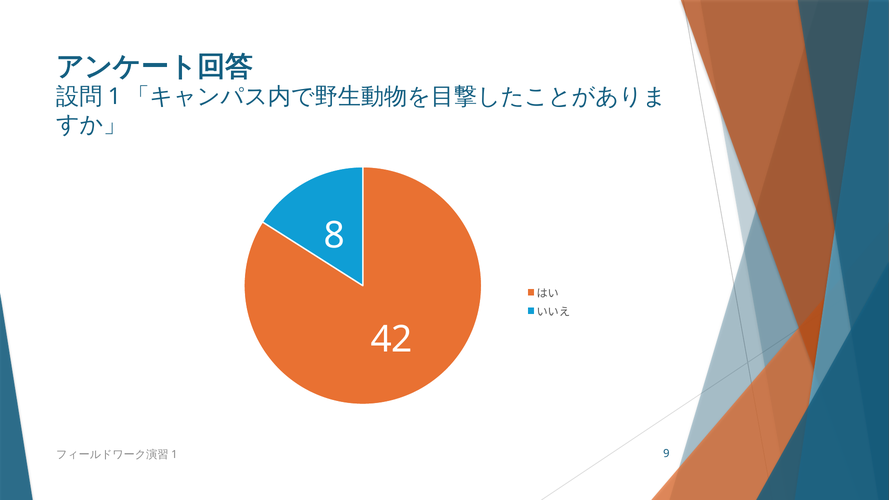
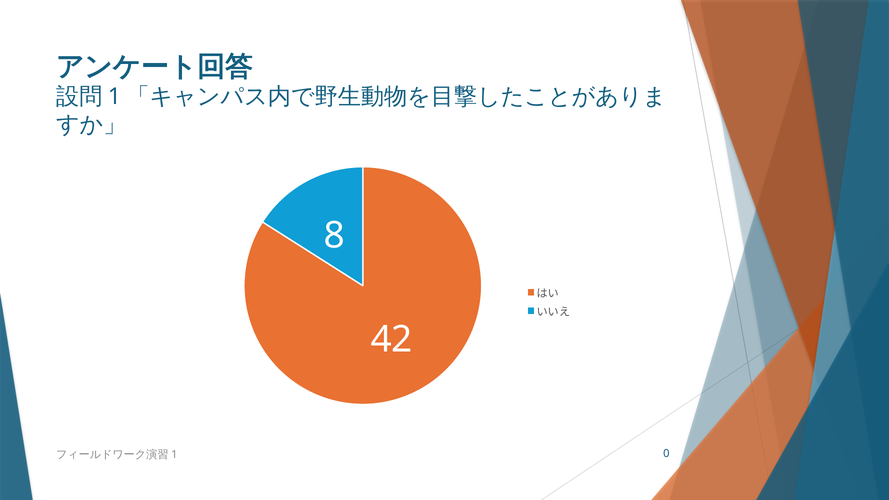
9: 9 -> 0
